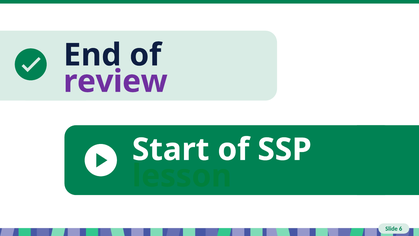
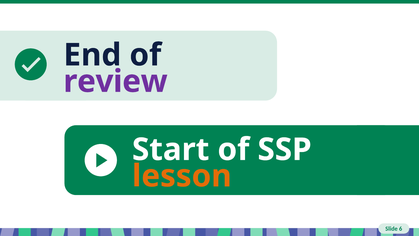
lesson colour: green -> orange
